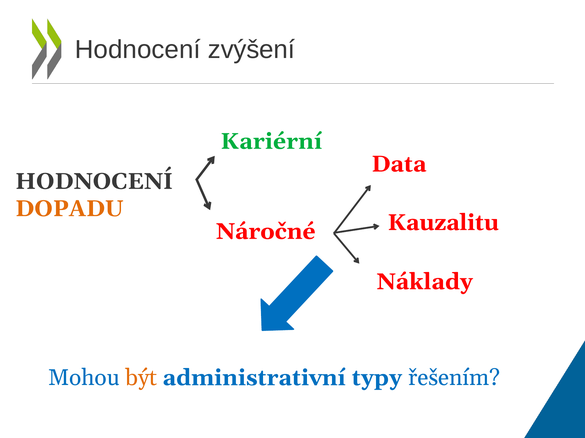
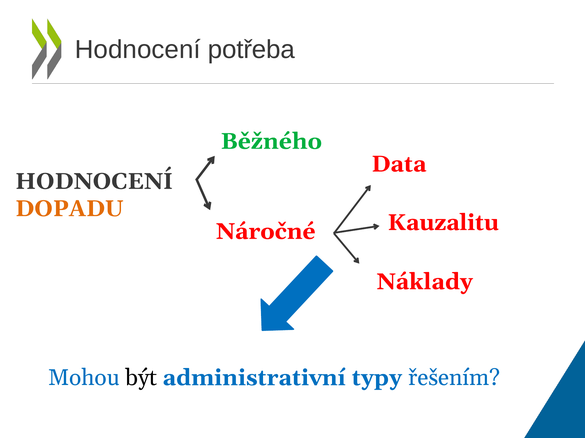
zvýšení: zvýšení -> potřeba
Kariérní: Kariérní -> Běžného
být colour: orange -> black
